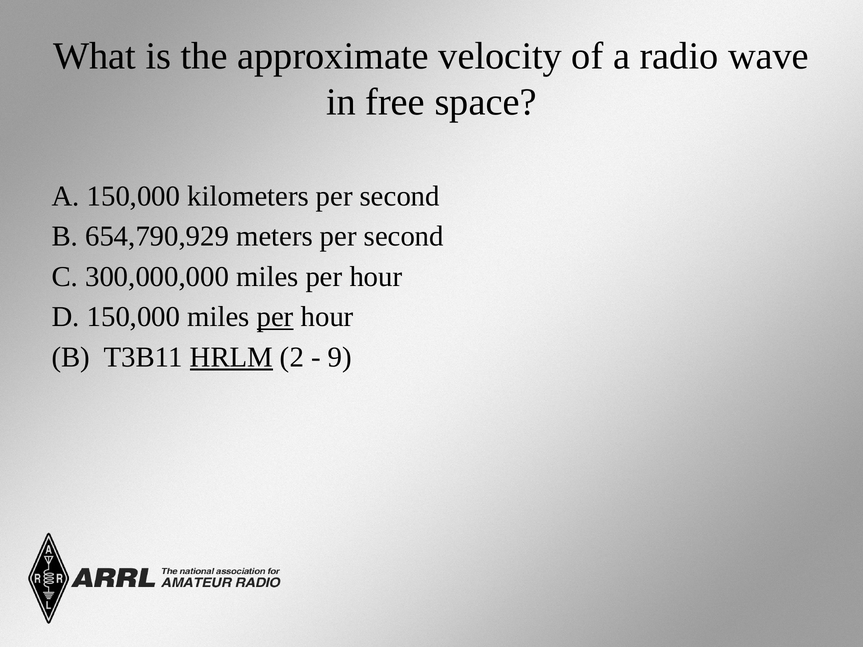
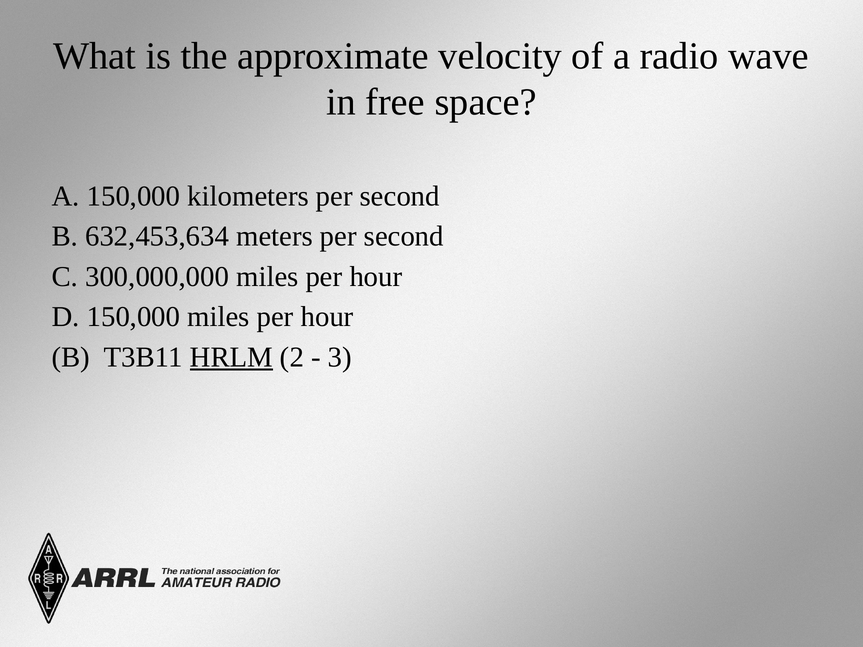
654,790,929: 654,790,929 -> 632,453,634
per at (275, 317) underline: present -> none
9: 9 -> 3
